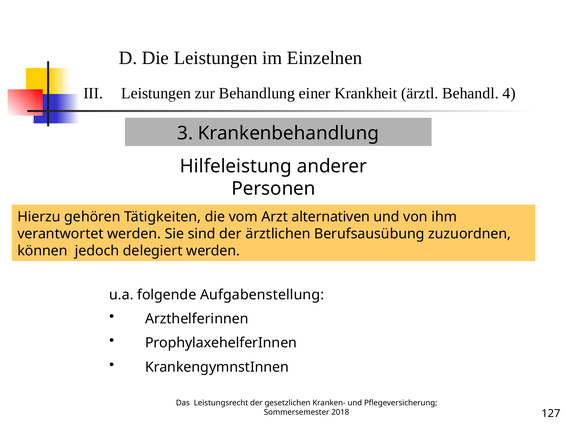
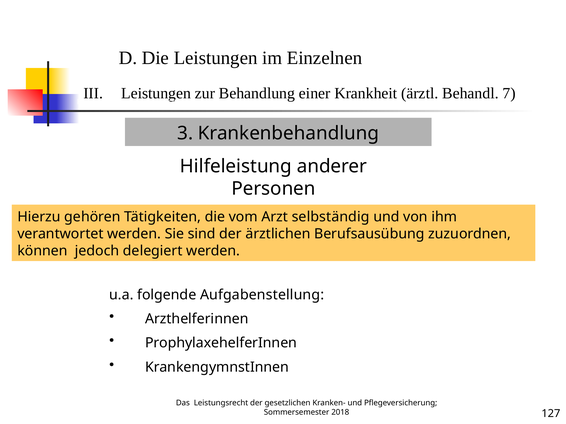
4: 4 -> 7
alternativen: alternativen -> selbständig
